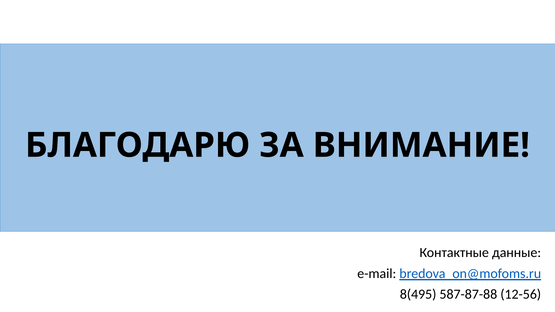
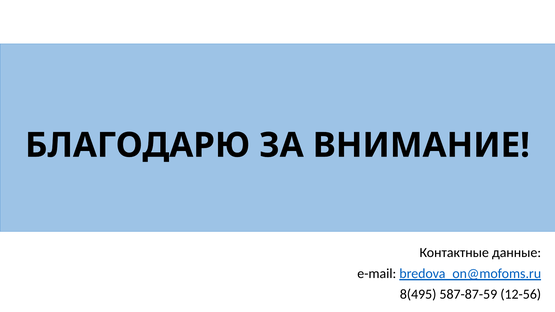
587-87-88: 587-87-88 -> 587-87-59
